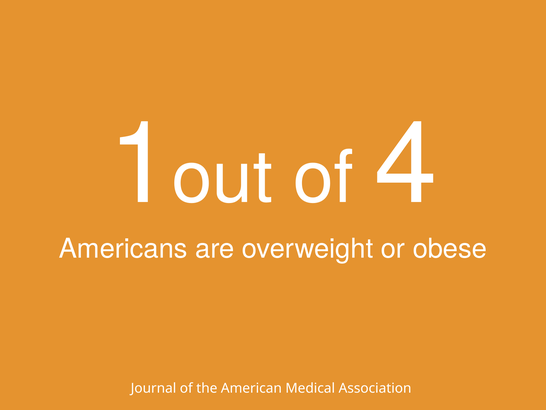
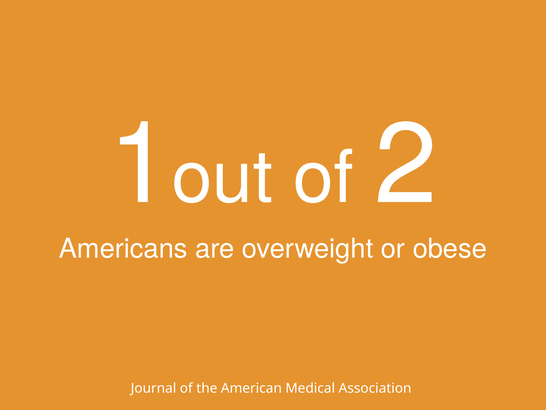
4: 4 -> 2
